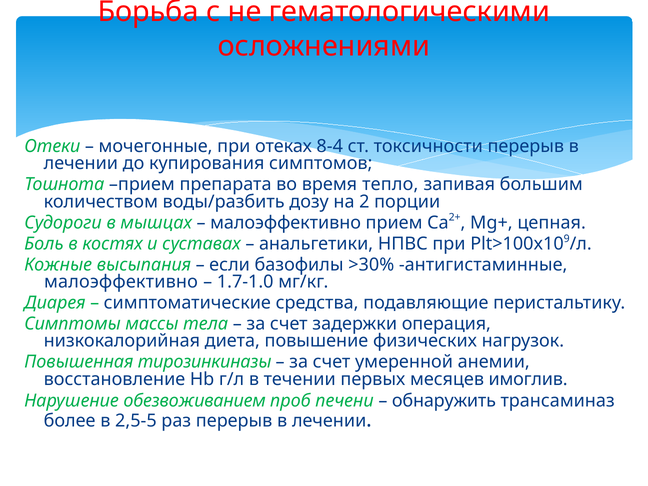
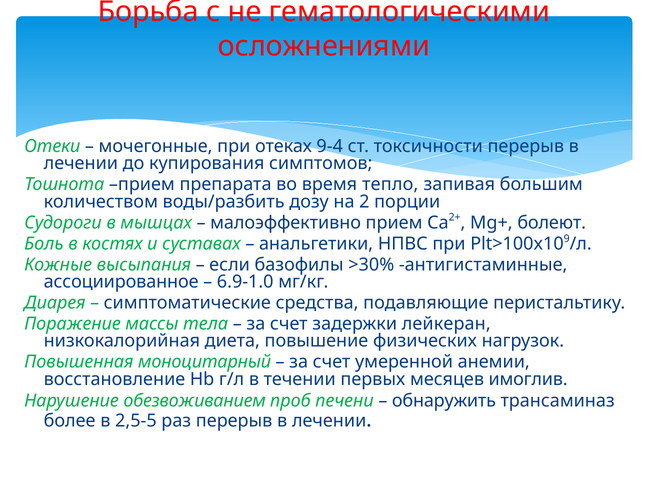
8-4: 8-4 -> 9-4
цепная: цепная -> болеют
малоэффективно at (121, 282): малоэффективно -> ассоциированное
1.7-1.0: 1.7-1.0 -> 6.9-1.0
Симптомы: Симптомы -> Поражение
операция: операция -> лейкеран
тирозинкиназы: тирозинкиназы -> моноцитарный
